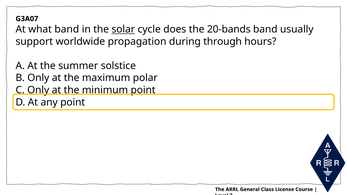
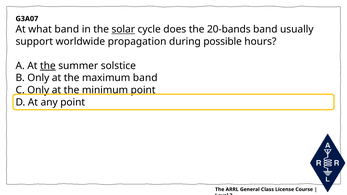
through: through -> possible
the at (48, 66) underline: none -> present
maximum polar: polar -> band
